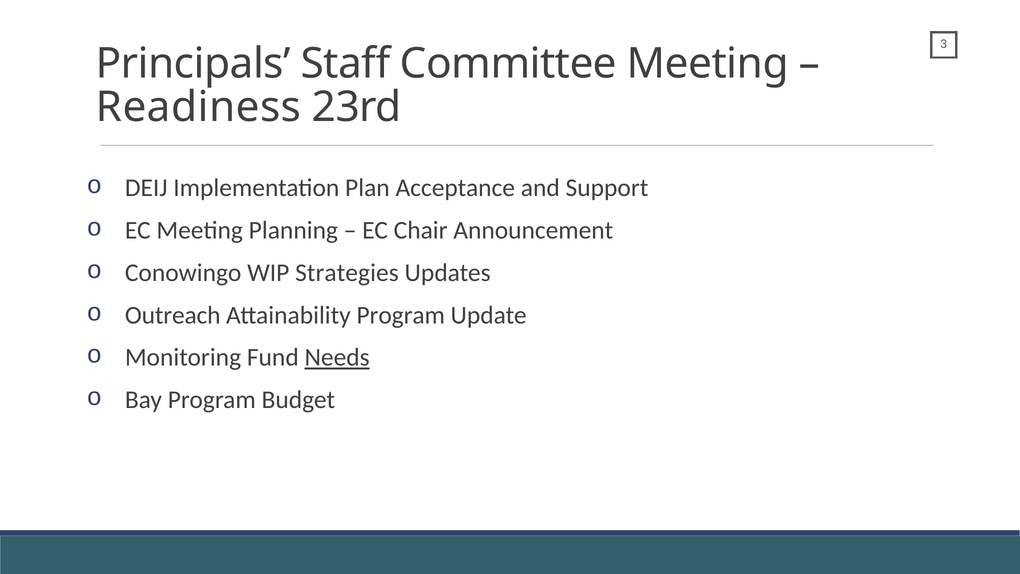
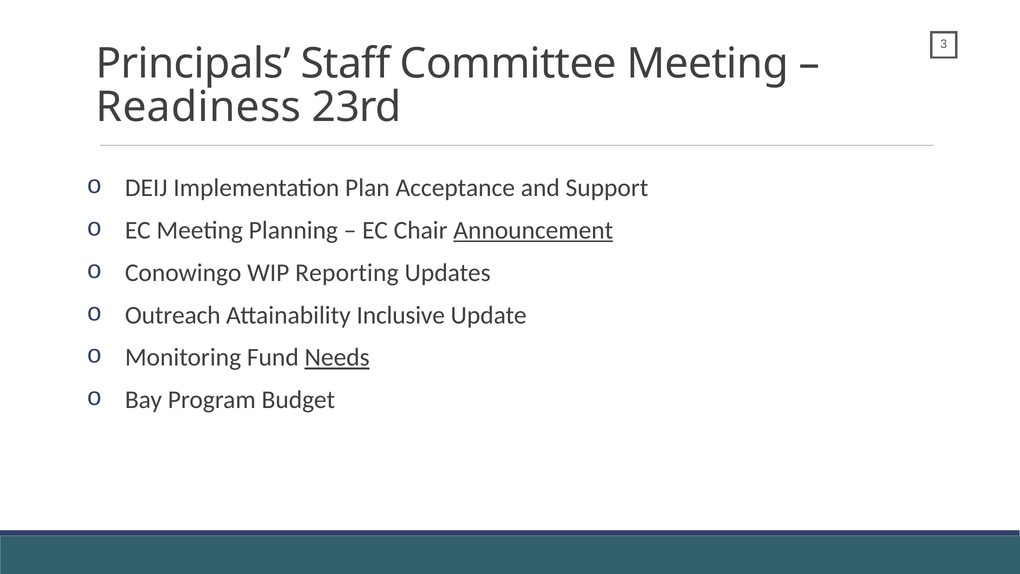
Announcement underline: none -> present
Strategies: Strategies -> Reporting
Attainability Program: Program -> Inclusive
